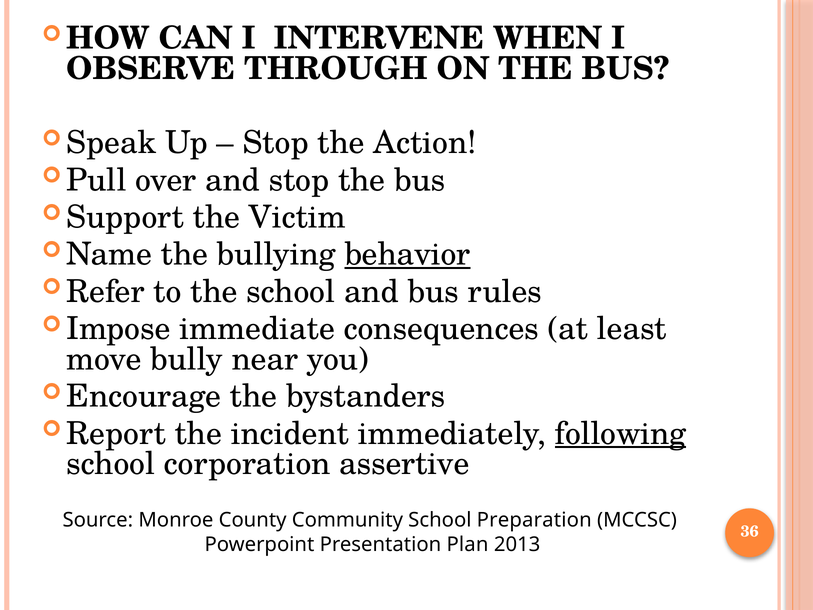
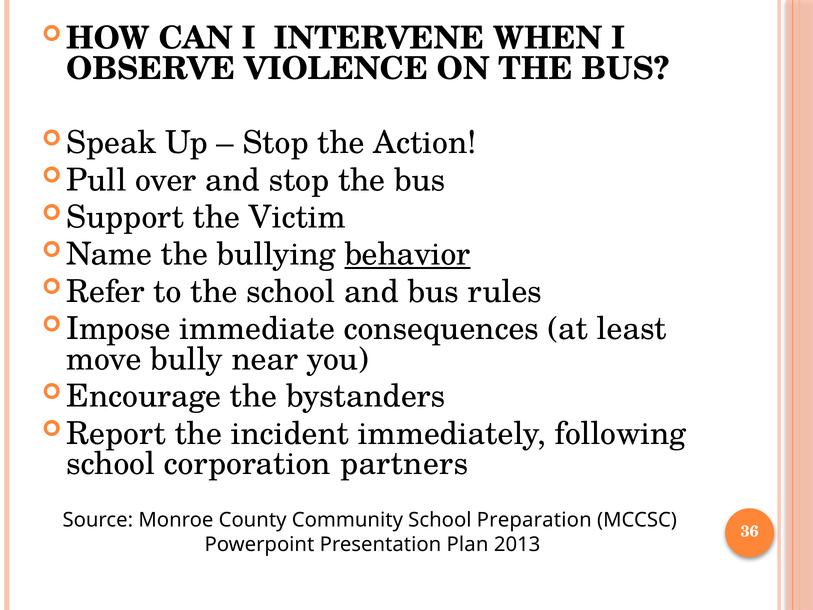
THROUGH: THROUGH -> VIOLENCE
following underline: present -> none
assertive: assertive -> partners
